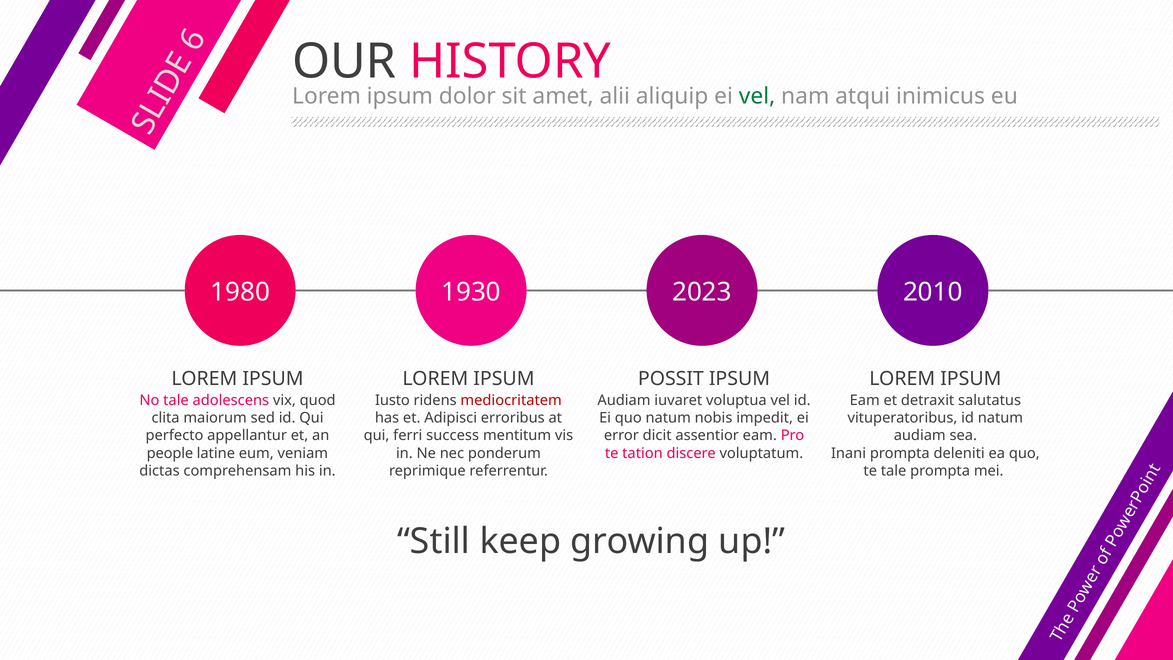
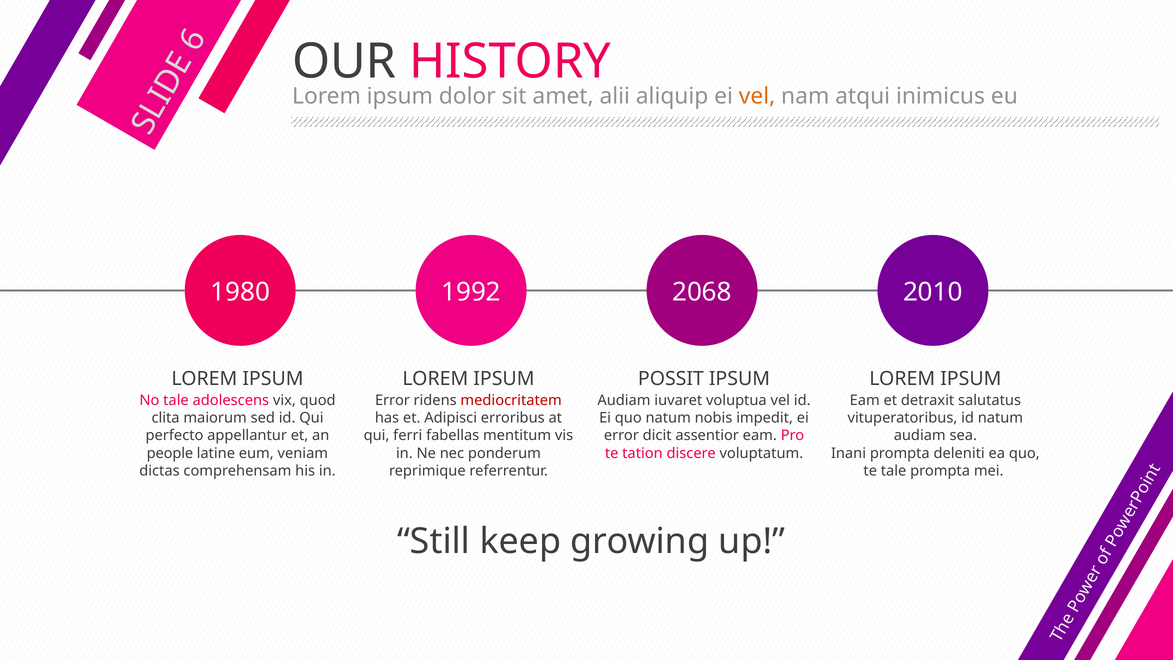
vel at (757, 96) colour: green -> orange
1930: 1930 -> 1992
2023: 2023 -> 2068
Iusto at (392, 400): Iusto -> Error
success: success -> fabellas
